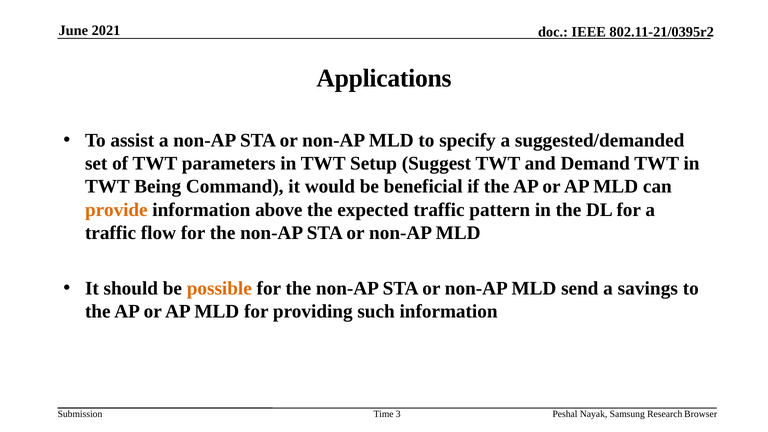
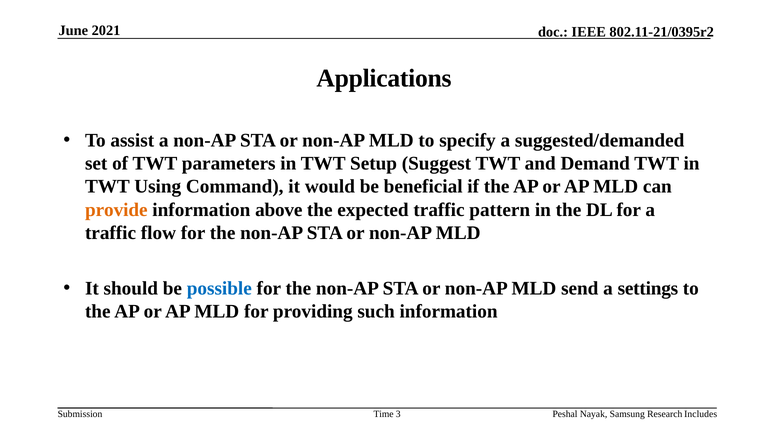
Being: Being -> Using
possible colour: orange -> blue
savings: savings -> settings
Browser: Browser -> Includes
